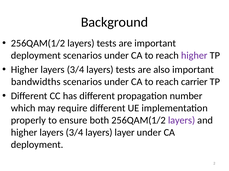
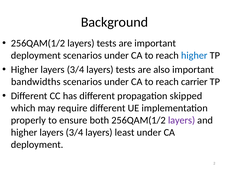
higher at (194, 56) colour: purple -> blue
number: number -> skipped
layer: layer -> least
